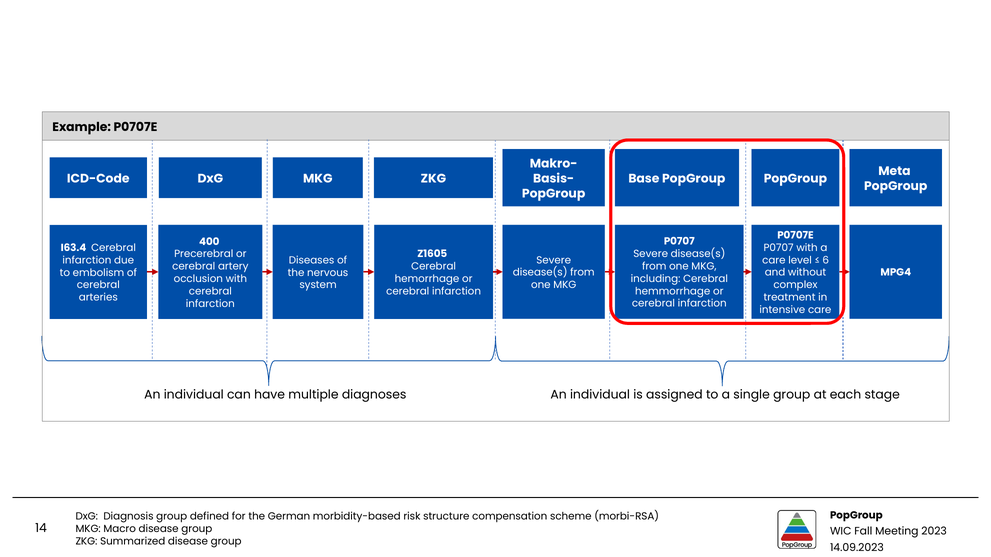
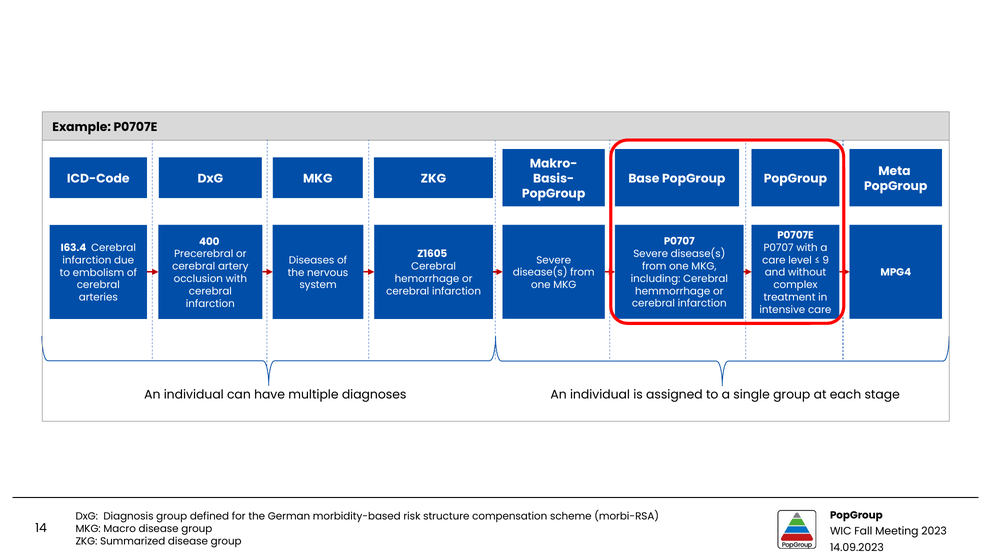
6: 6 -> 9
